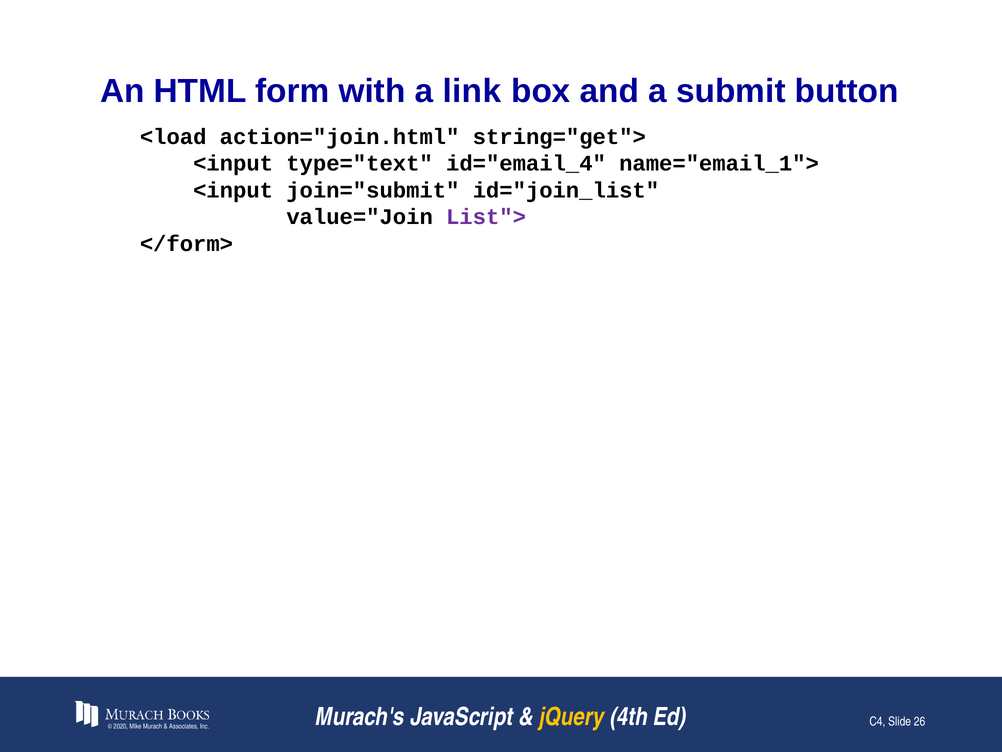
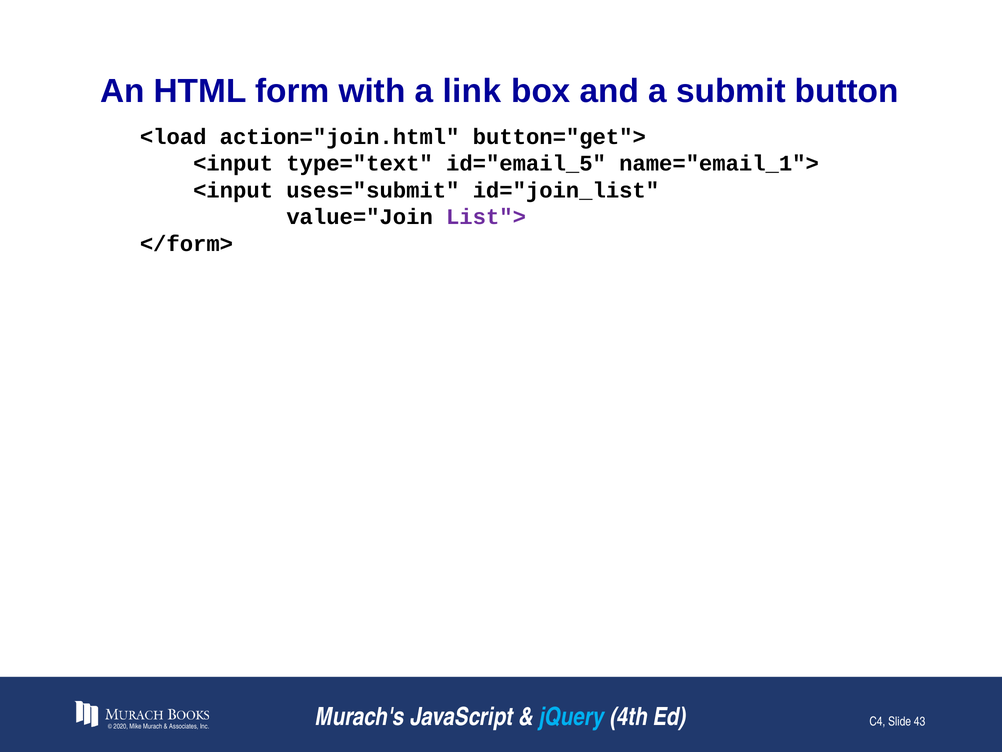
string="get">: string="get"> -> button="get">
id="email_4: id="email_4 -> id="email_5
join="submit: join="submit -> uses="submit
jQuery colour: yellow -> light blue
26: 26 -> 43
